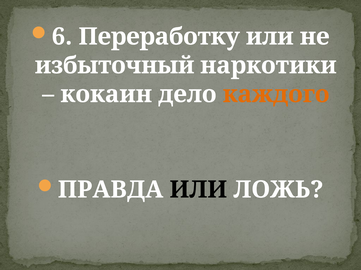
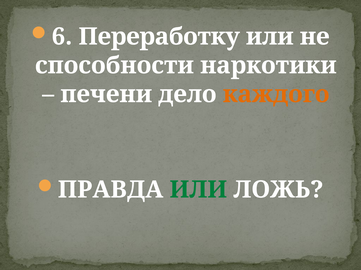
избыточный: избыточный -> способности
кокаин: кокаин -> печени
ИЛИ at (198, 190) colour: black -> green
